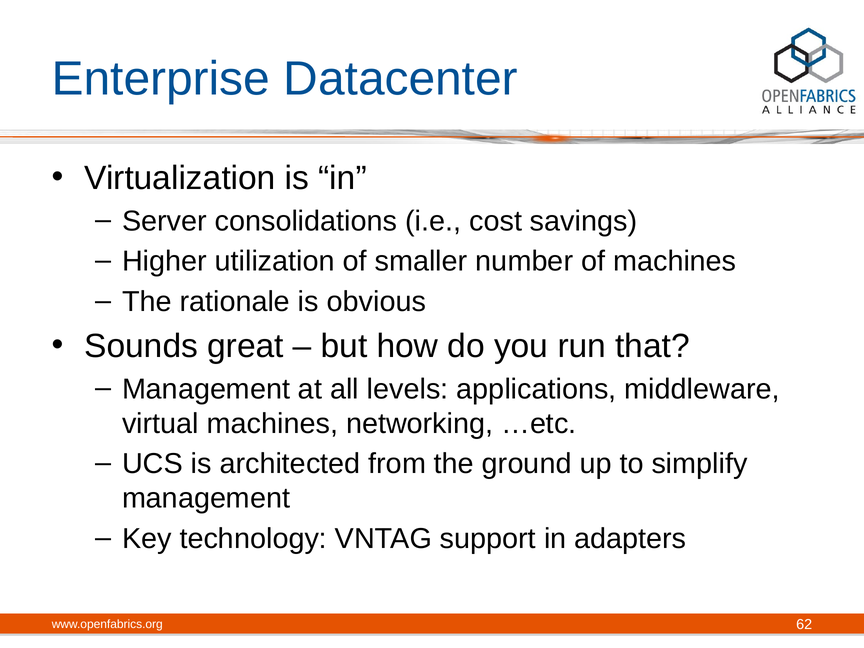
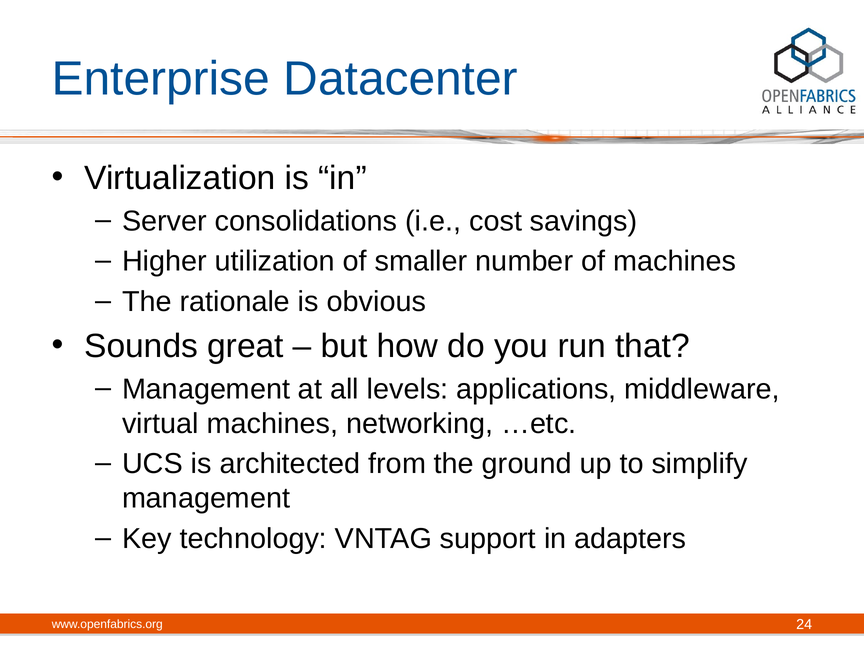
62: 62 -> 24
